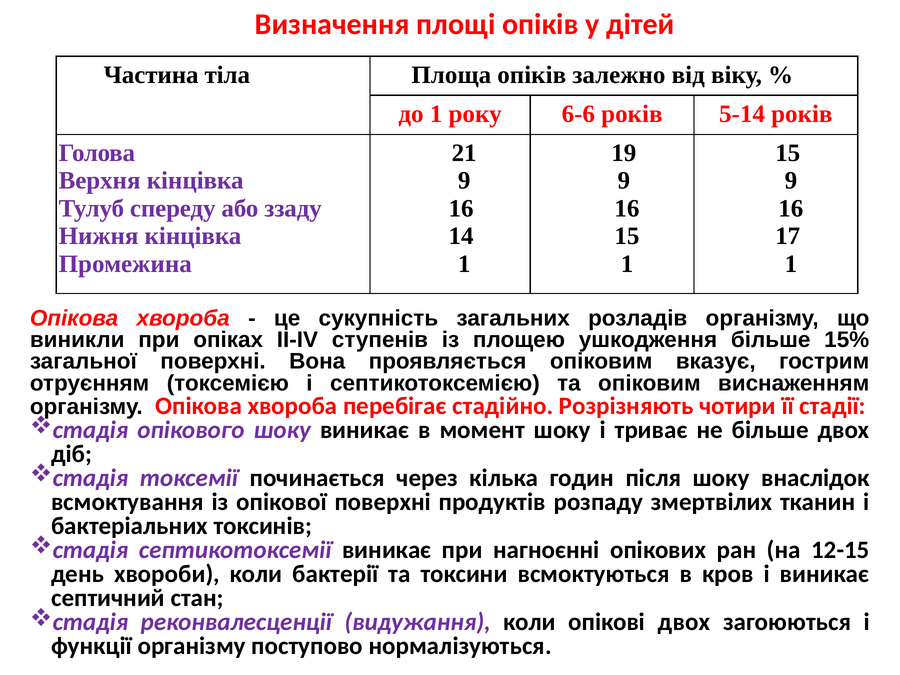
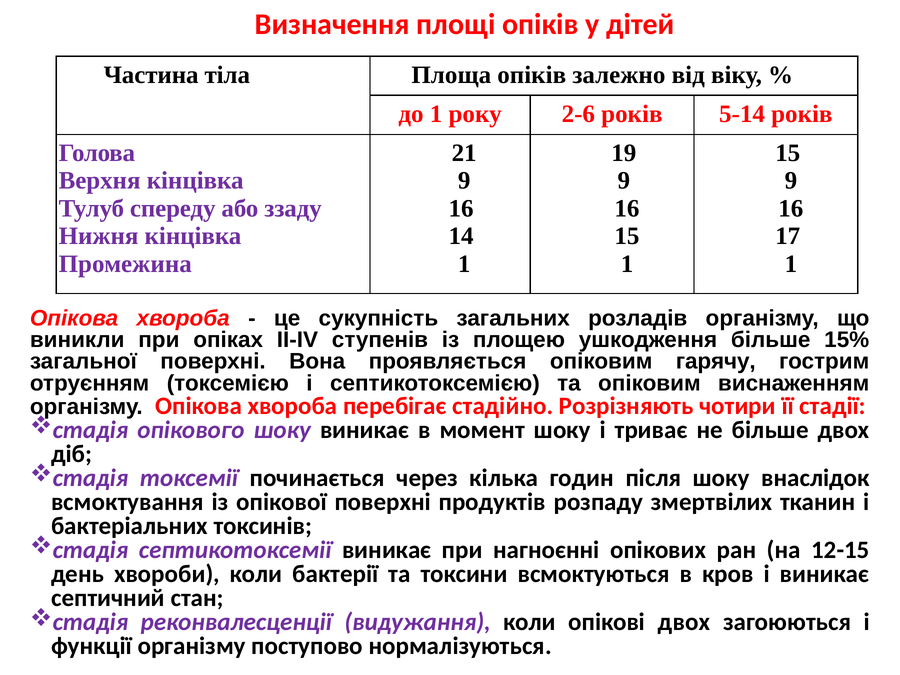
6-6: 6-6 -> 2-6
вказує: вказує -> гарячу
